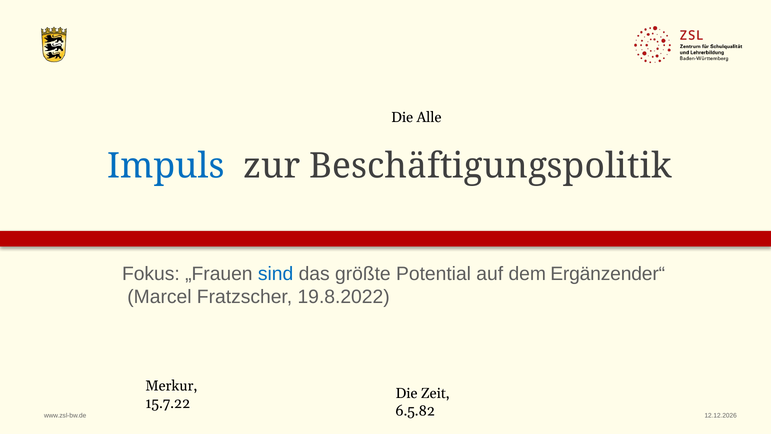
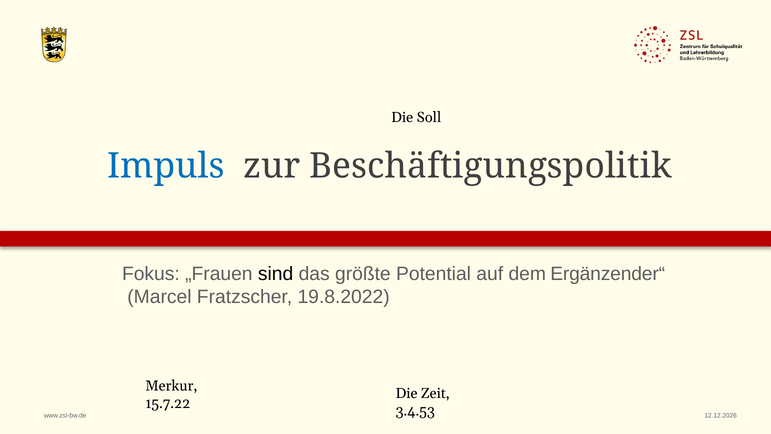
Alle: Alle -> Soll
sind colour: blue -> black
6.5.82: 6.5.82 -> 3.4.53
